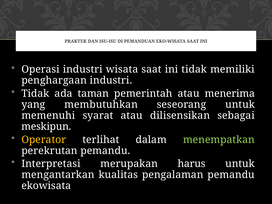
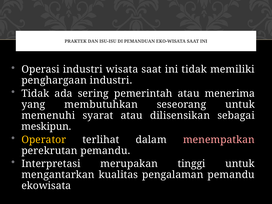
taman: taman -> sering
menempatkan colour: light green -> pink
harus: harus -> tinggi
